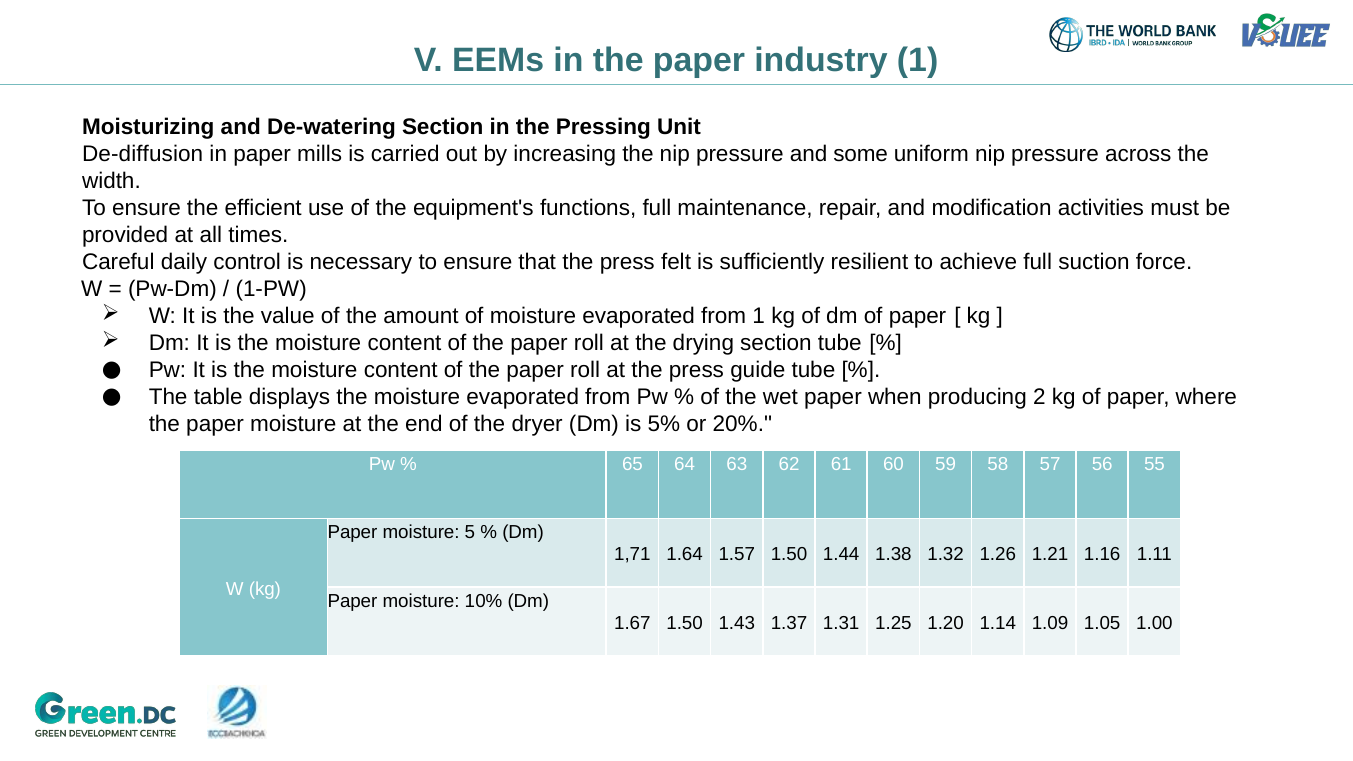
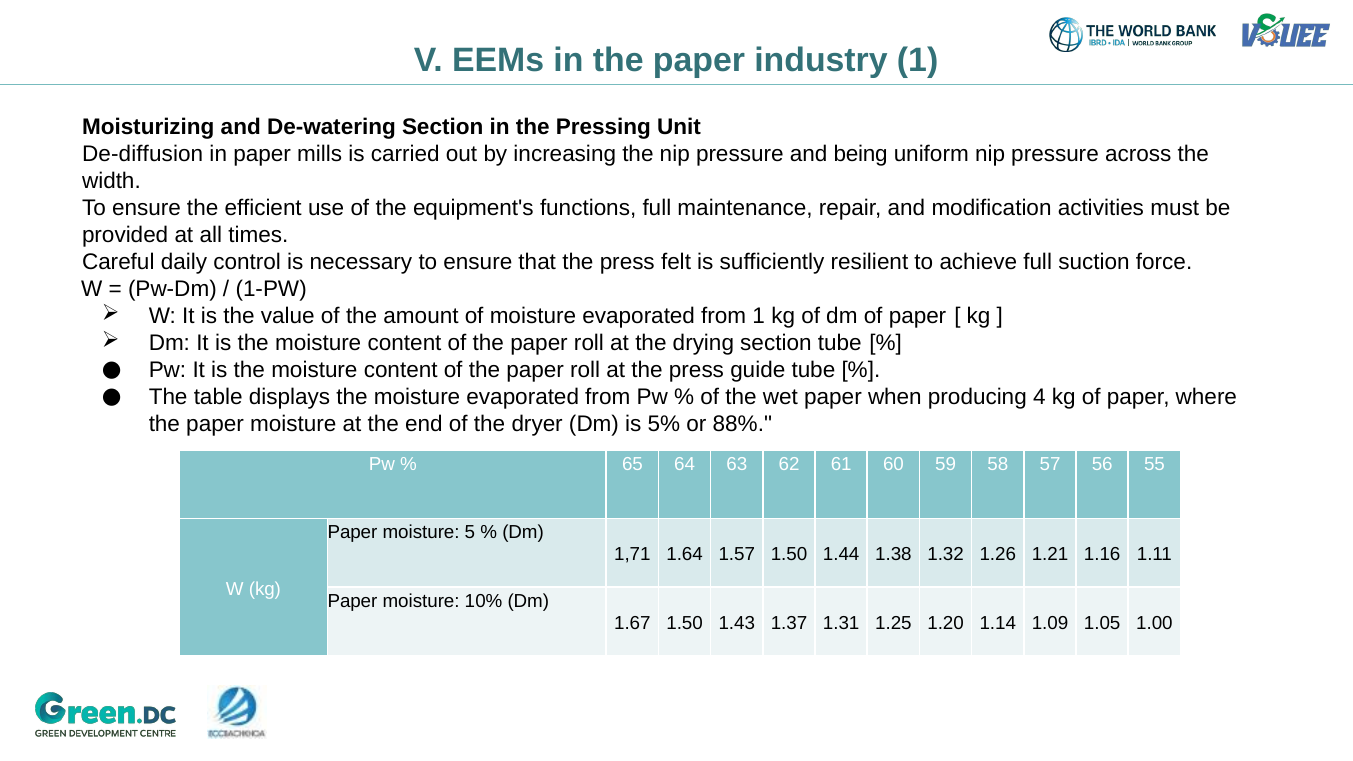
some: some -> being
2: 2 -> 4
20%: 20% -> 88%
